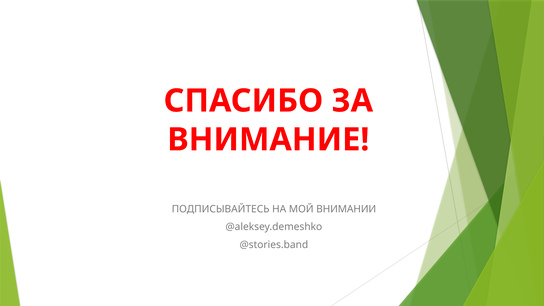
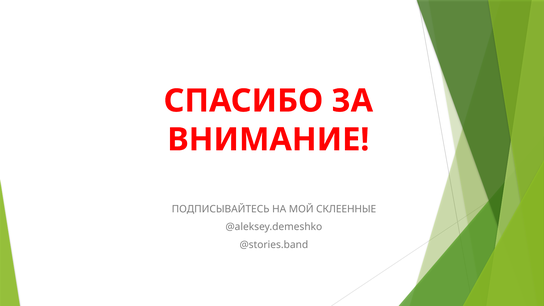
ВНИМАНИИ: ВНИМАНИИ -> СКЛЕЕННЫЕ
